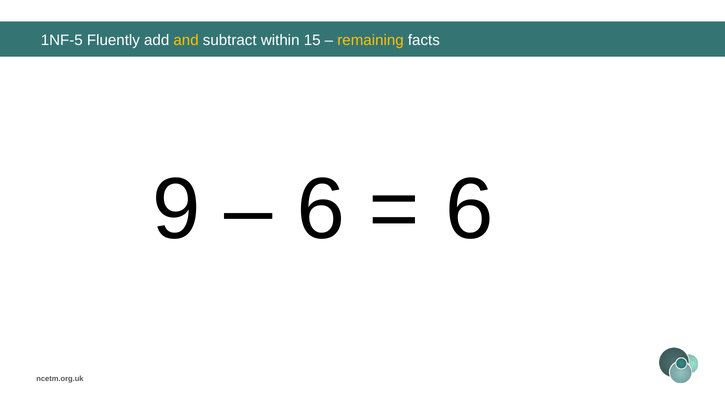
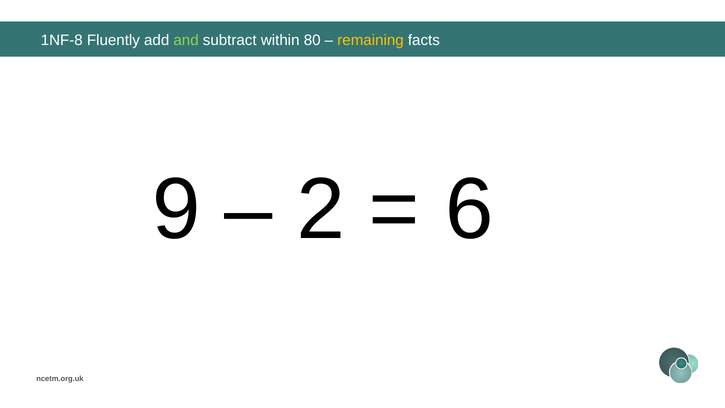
1NF-5: 1NF-5 -> 1NF-8
and colour: yellow -> light green
15: 15 -> 80
6 at (321, 209): 6 -> 2
